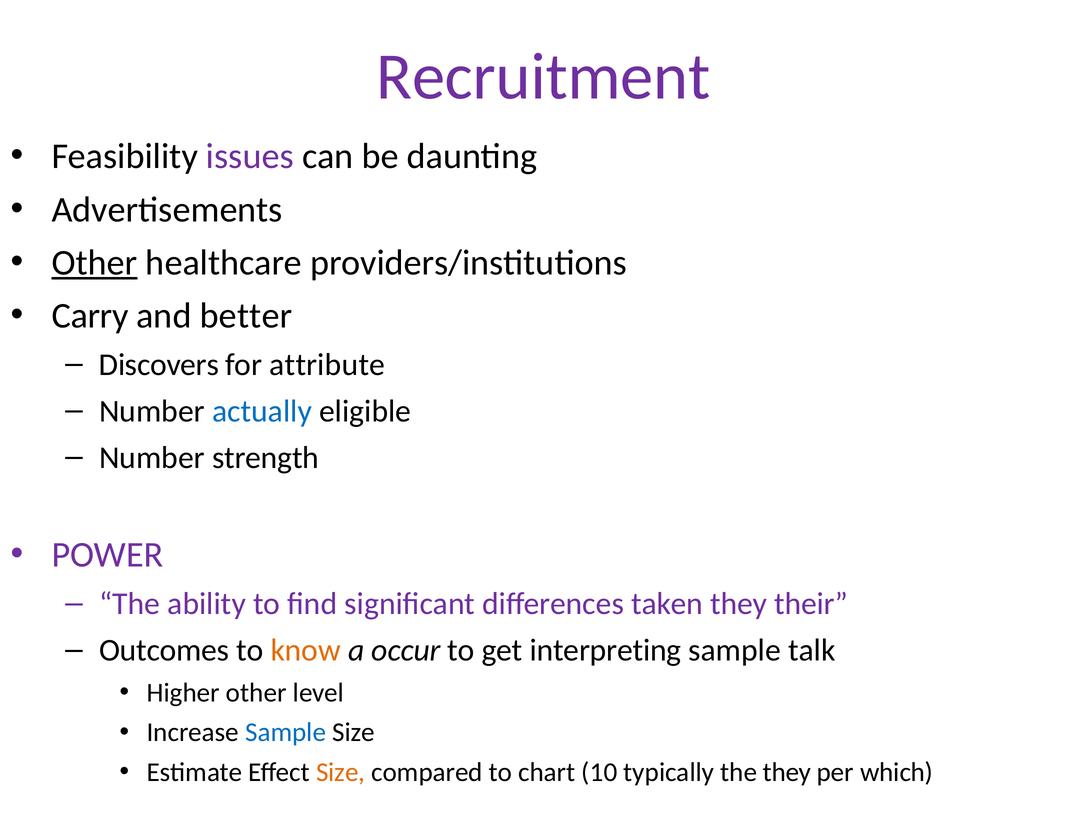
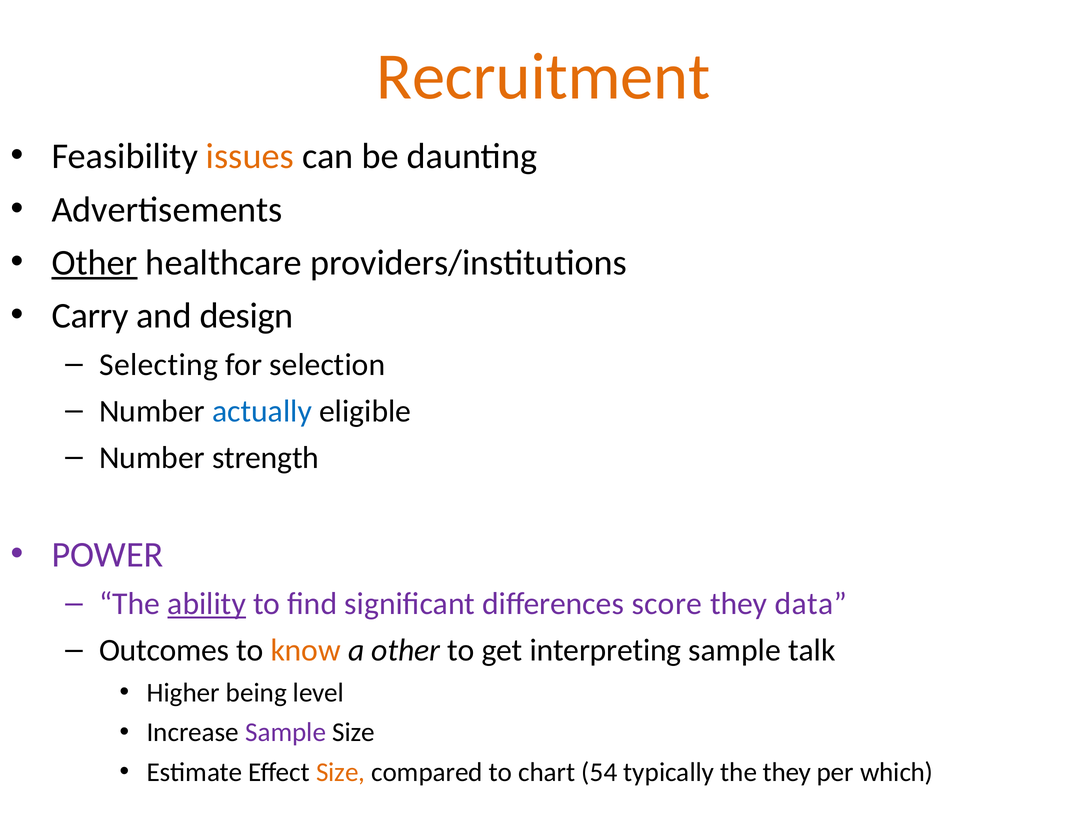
Recruitment colour: purple -> orange
issues colour: purple -> orange
better: better -> design
Discovers: Discovers -> Selecting
attribute: attribute -> selection
ability underline: none -> present
taken: taken -> score
their: their -> data
a occur: occur -> other
Higher other: other -> being
Sample at (286, 733) colour: blue -> purple
10: 10 -> 54
